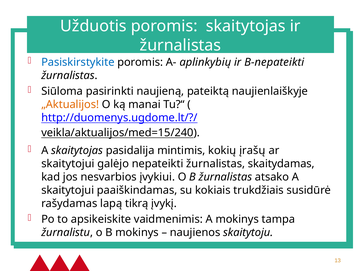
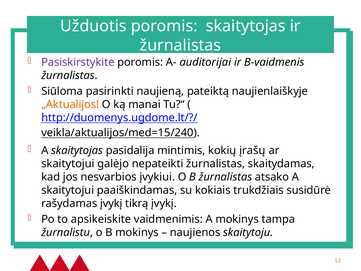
Pasiskirstykite colour: blue -> purple
aplinkybių: aplinkybių -> auditorijai
B-nepateikti: B-nepateikti -> B-vaidmenis
rašydamas lapą: lapą -> įvykį
